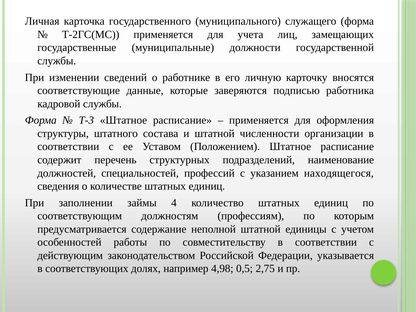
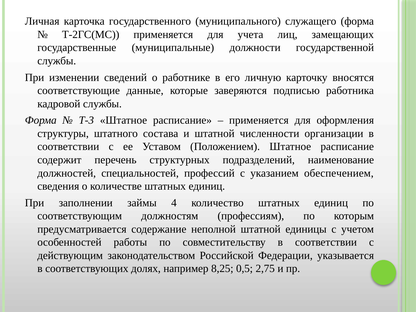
находящегося: находящегося -> обеспечением
4,98: 4,98 -> 8,25
